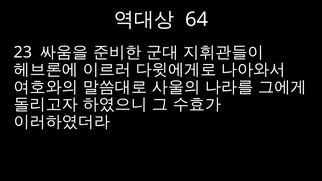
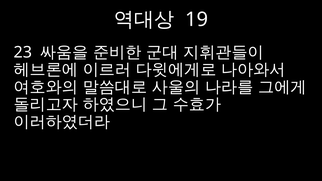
64: 64 -> 19
